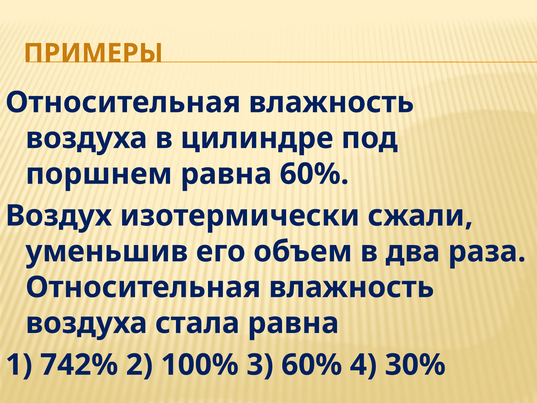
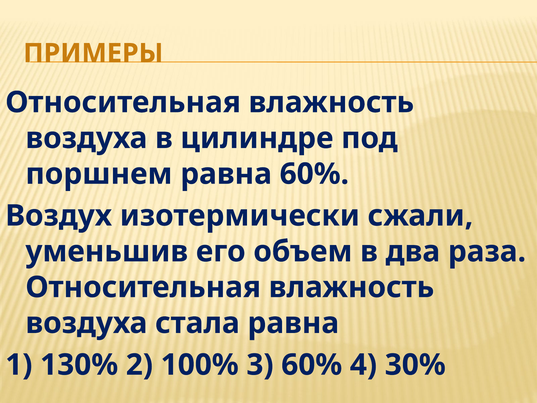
742%: 742% -> 130%
